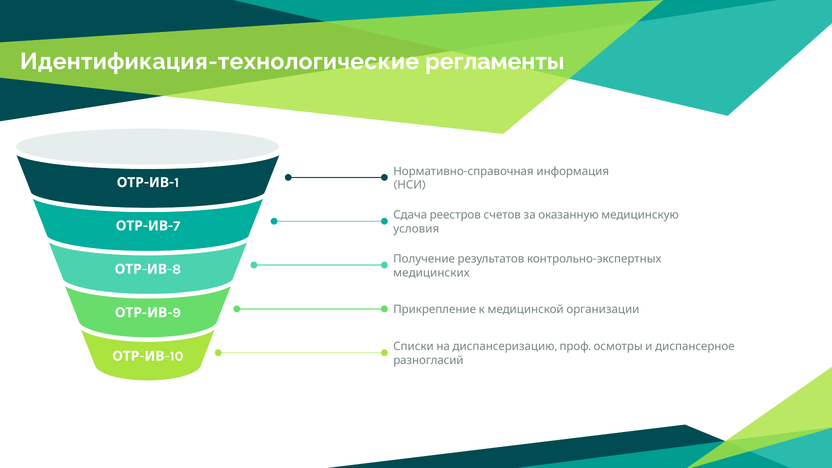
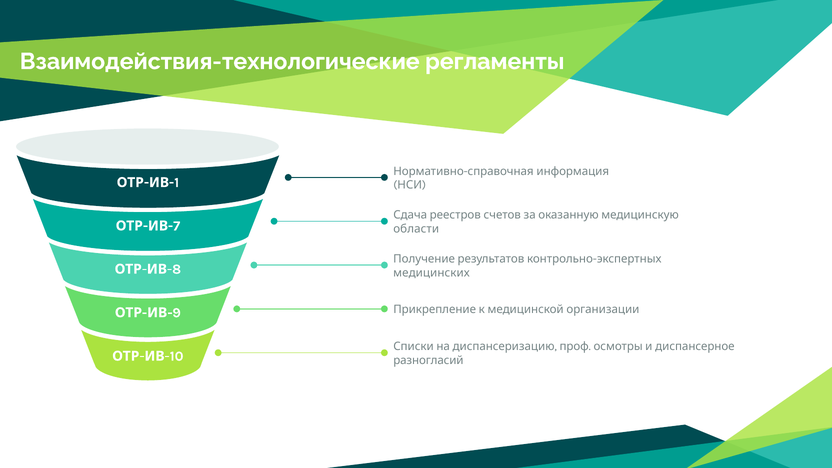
Идентификация-технологические: Идентификация-технологические -> Взаимодействия-технологические
условия: условия -> области
